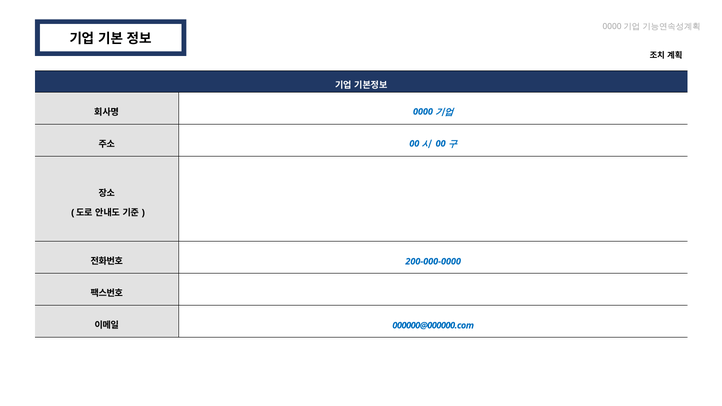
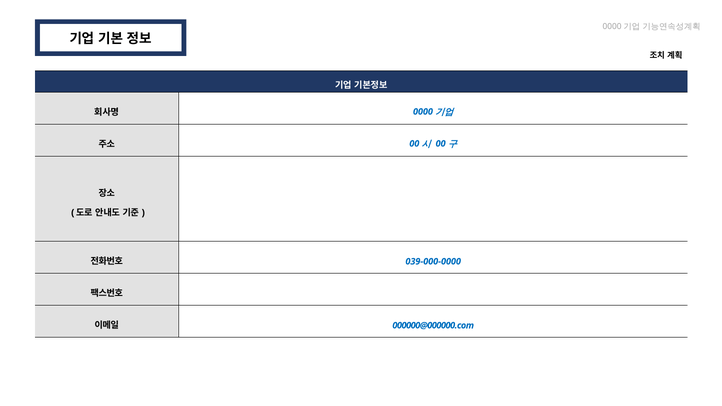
200-000-0000: 200-000-0000 -> 039-000-0000
